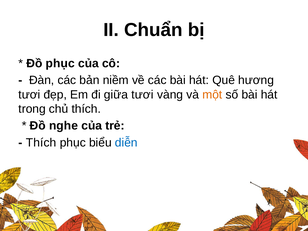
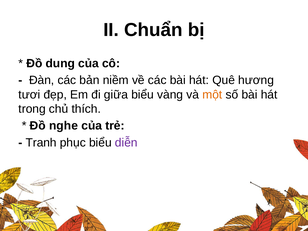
Đồ phục: phục -> dung
giữa tươi: tươi -> biểu
Thích at (41, 143): Thích -> Tranh
diễn colour: blue -> purple
